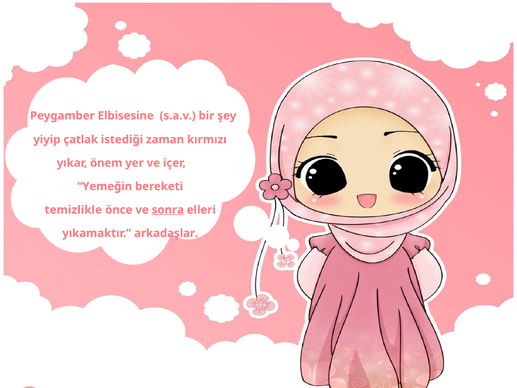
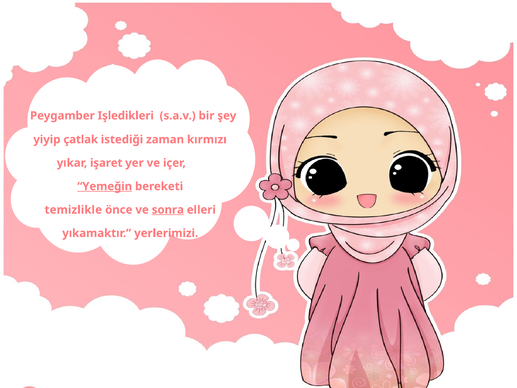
Elbisesine: Elbisesine -> Işledikleri
önem: önem -> işaret
Yemeğin underline: none -> present
arkadaşlar: arkadaşlar -> yerlerimizi
